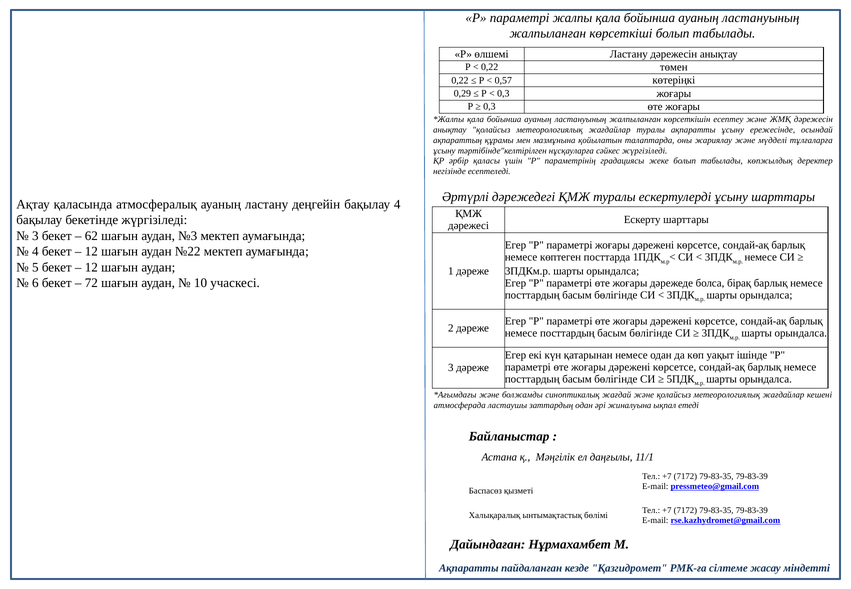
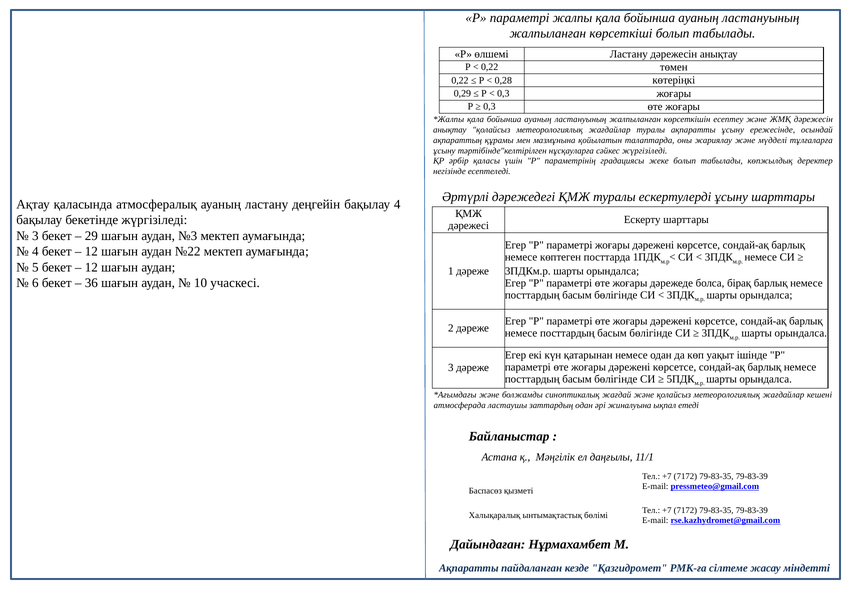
0,57: 0,57 -> 0,28
62: 62 -> 29
72: 72 -> 36
